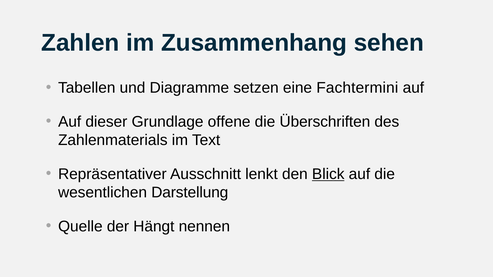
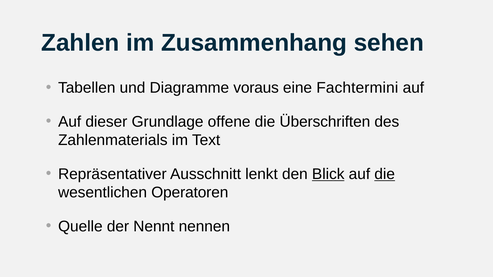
setzen: setzen -> voraus
die at (385, 174) underline: none -> present
Darstellung: Darstellung -> Operatoren
Hängt: Hängt -> Nennt
